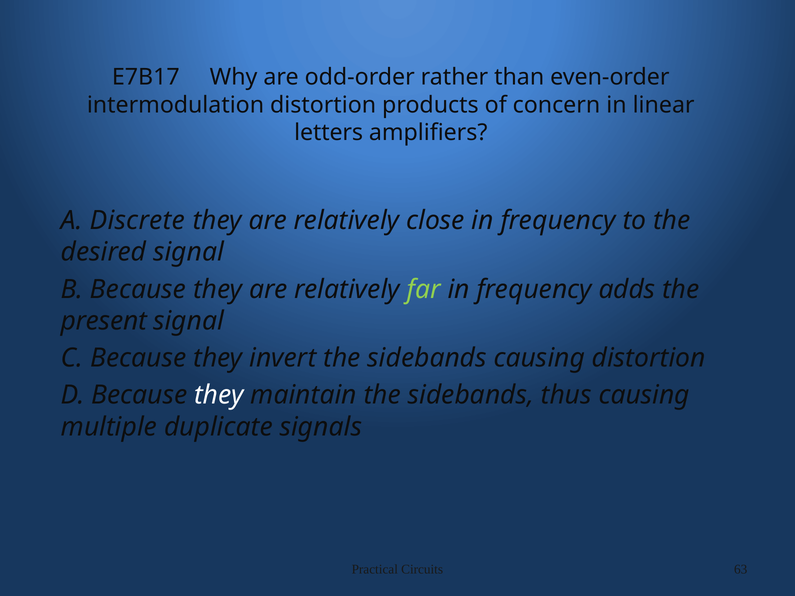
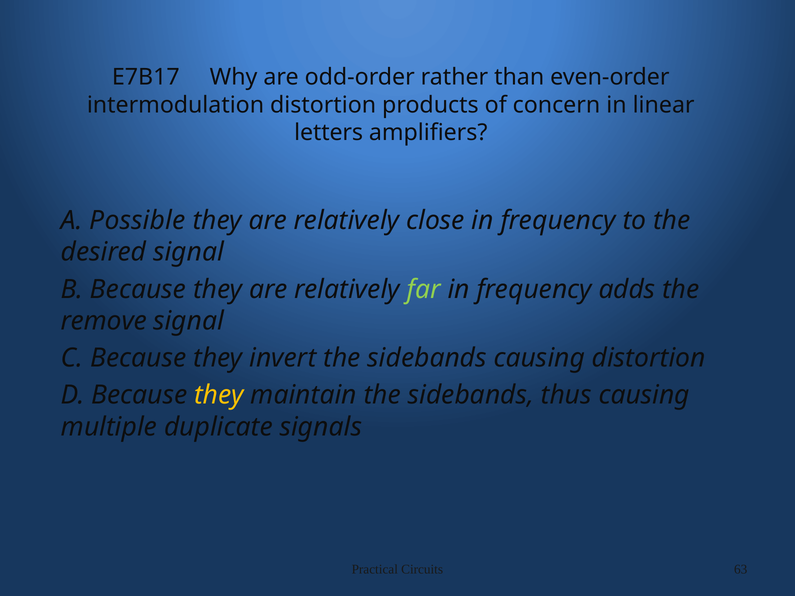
Discrete: Discrete -> Possible
present: present -> remove
they at (219, 395) colour: white -> yellow
